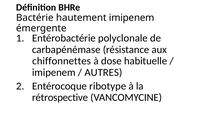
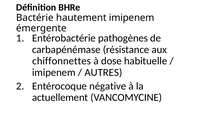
polyclonale: polyclonale -> pathogènes
ribotype: ribotype -> négative
rétrospective: rétrospective -> actuellement
